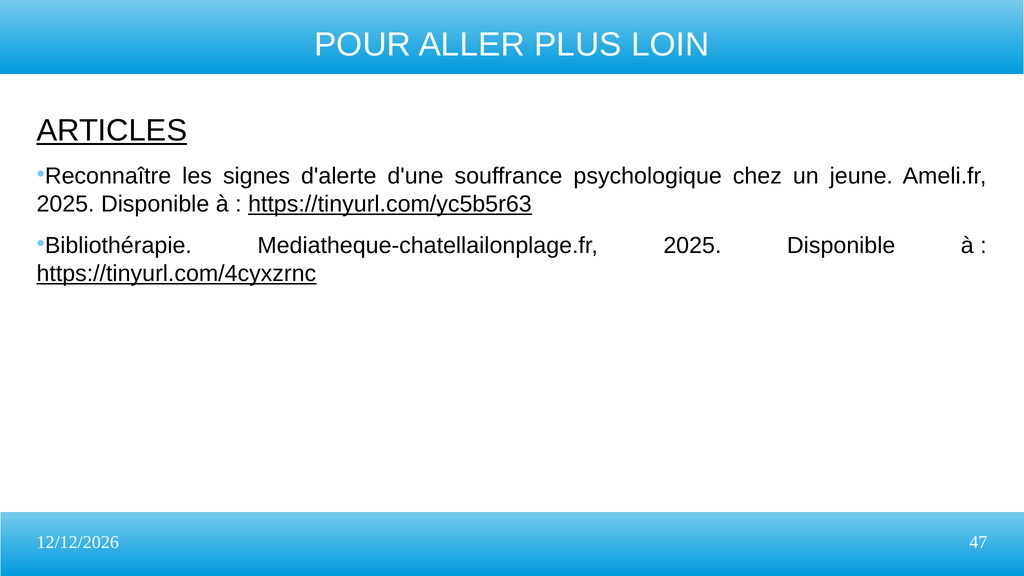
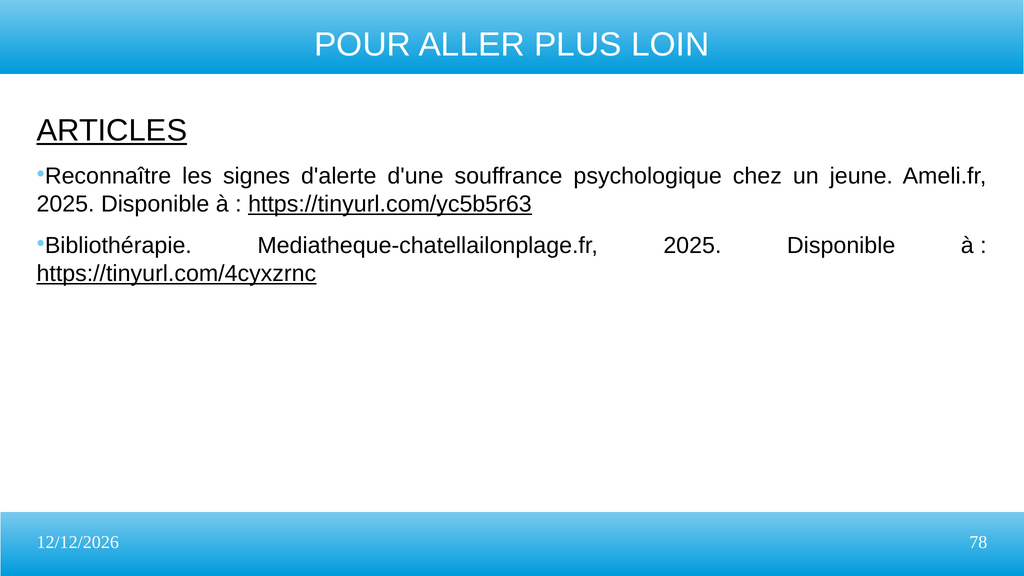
47: 47 -> 78
